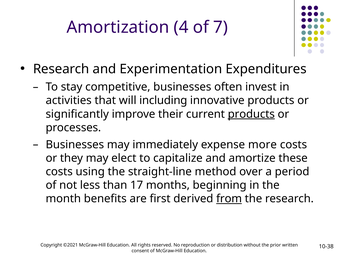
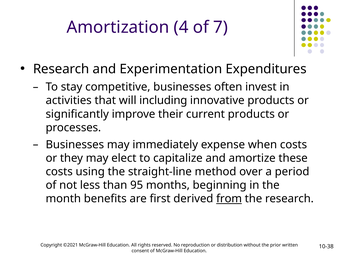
products at (251, 114) underline: present -> none
more: more -> when
17: 17 -> 95
